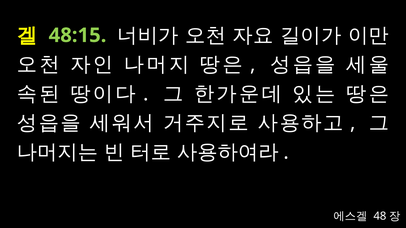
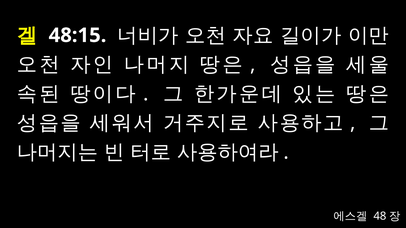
48:15 colour: light green -> white
